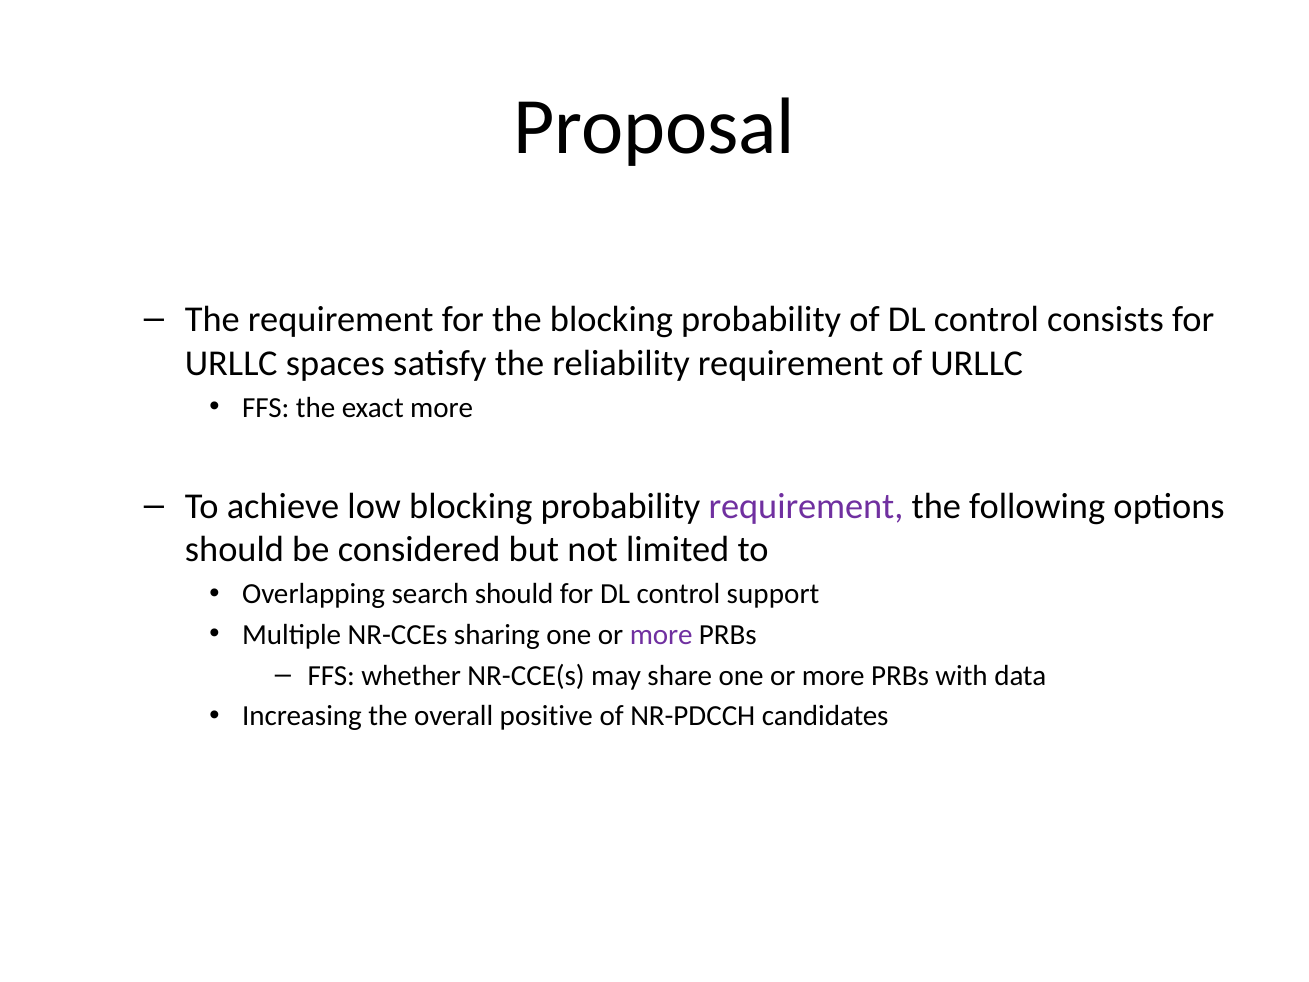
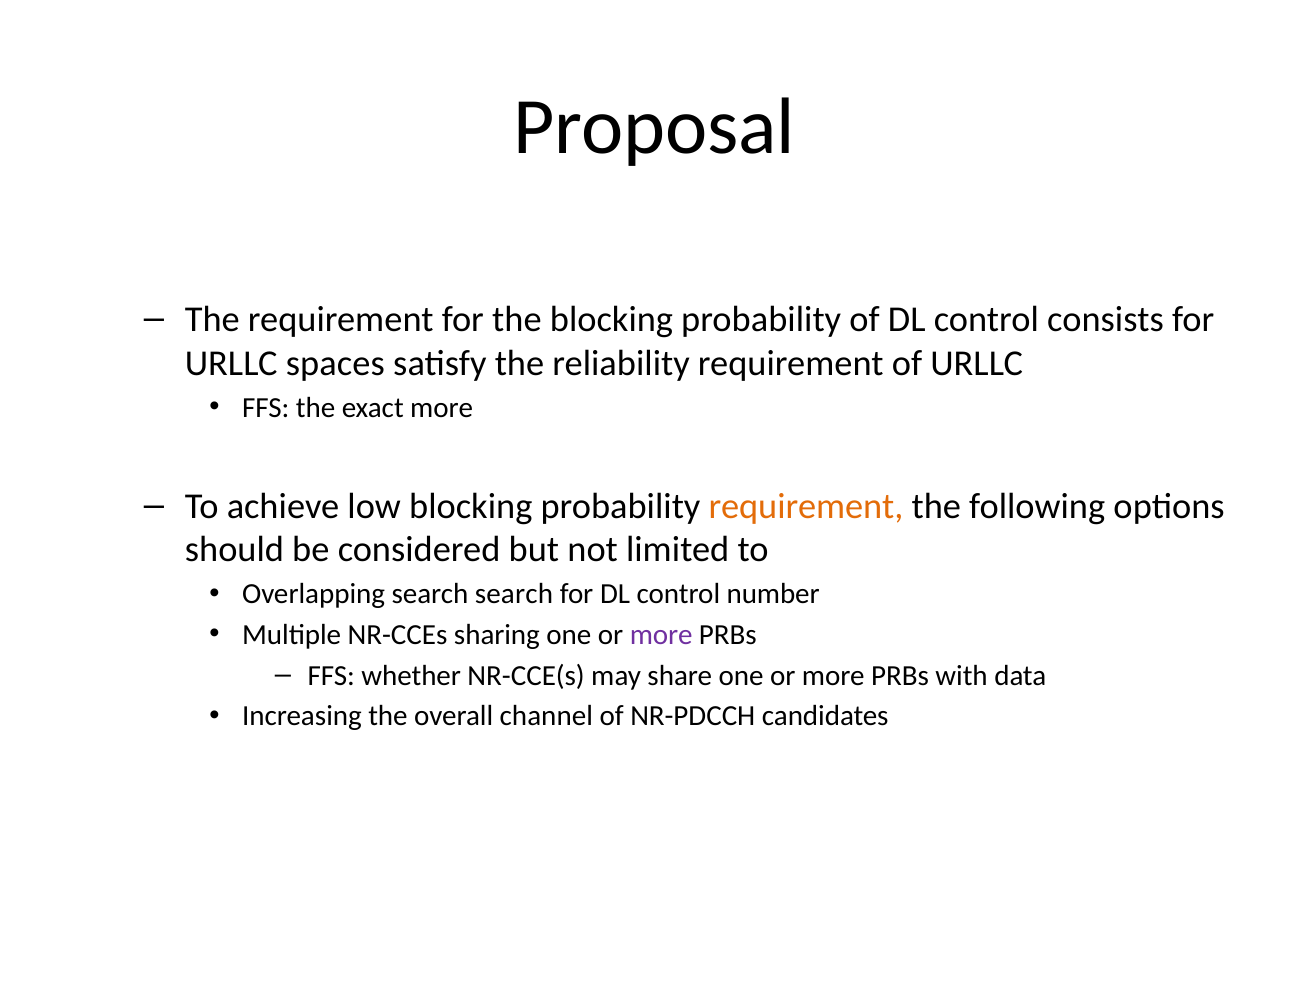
requirement at (806, 506) colour: purple -> orange
search should: should -> search
support: support -> number
positive: positive -> channel
